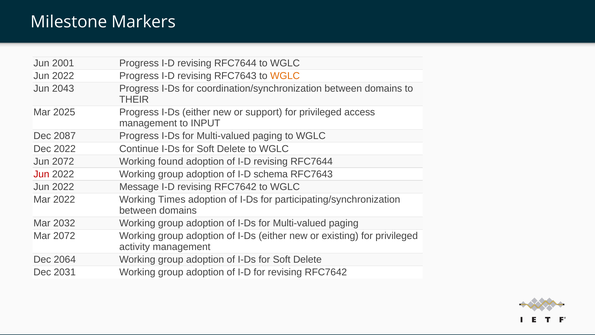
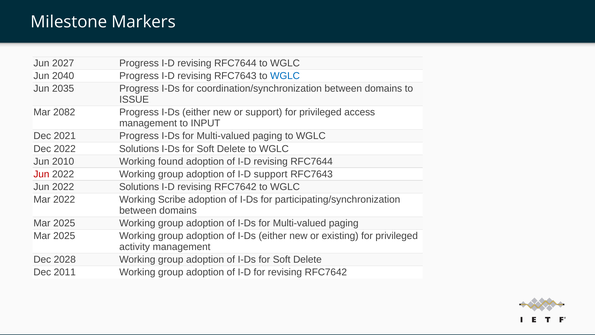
2001: 2001 -> 2027
2022 at (63, 76): 2022 -> 2040
WGLC at (285, 76) colour: orange -> blue
2043: 2043 -> 2035
THEIR: THEIR -> ISSUE
2025: 2025 -> 2082
2087: 2087 -> 2021
Dec 2022 Continue: Continue -> Solutions
Jun 2072: 2072 -> 2010
I-D schema: schema -> support
Jun 2022 Message: Message -> Solutions
Times: Times -> Scribe
2032 at (64, 223): 2032 -> 2025
2072 at (64, 236): 2072 -> 2025
2064: 2064 -> 2028
2031: 2031 -> 2011
